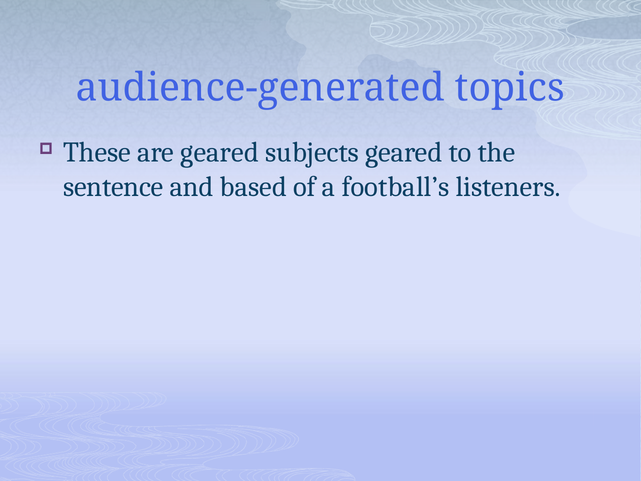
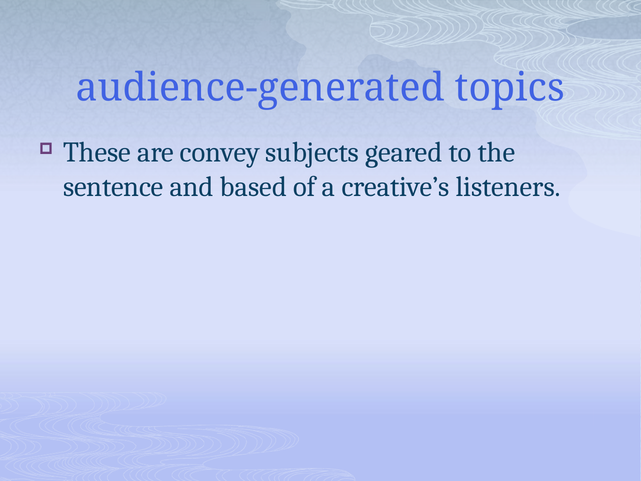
are geared: geared -> convey
football’s: football’s -> creative’s
